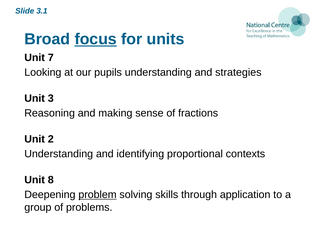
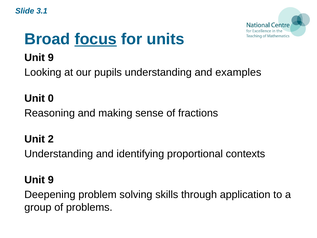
7 at (51, 58): 7 -> 9
strategies: strategies -> examples
3: 3 -> 0
8 at (51, 180): 8 -> 9
problem underline: present -> none
